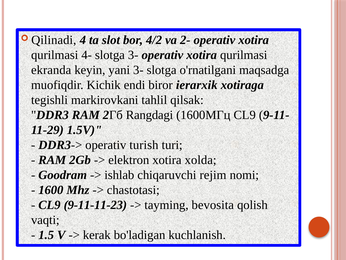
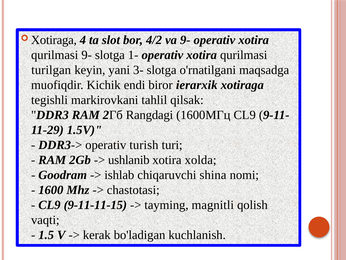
Qilinadi at (54, 40): Qilinadi -> Xotiraga
va 2-: 2- -> 9-
qurilmasi 4-: 4- -> 9-
slotga 3-: 3- -> 1-
ekranda: ekranda -> turilgan
elektron: elektron -> ushlanib
rejim: rejim -> shina
9-11-11-23: 9-11-11-23 -> 9-11-11-15
bevosita: bevosita -> magnitli
